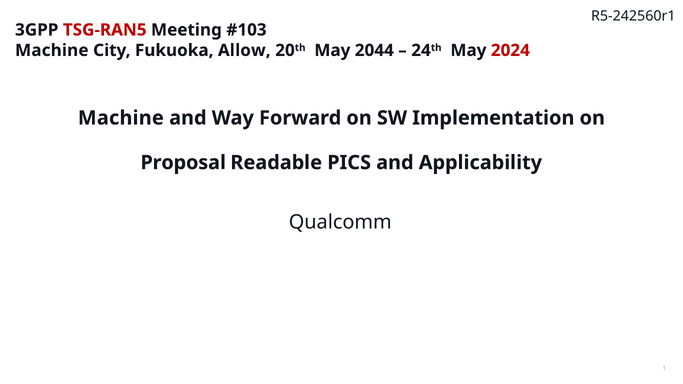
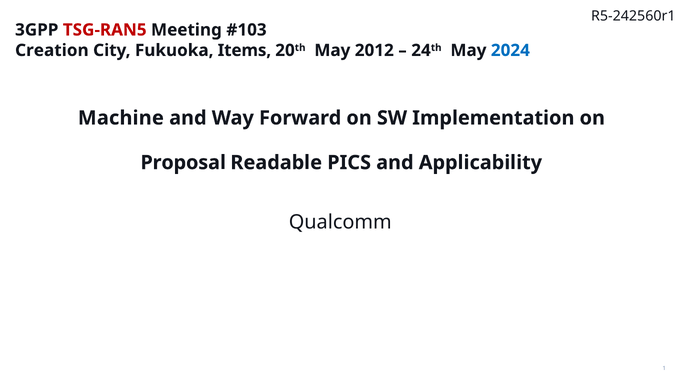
Machine at (52, 50): Machine -> Creation
Allow: Allow -> Items
2044: 2044 -> 2012
2024 colour: red -> blue
